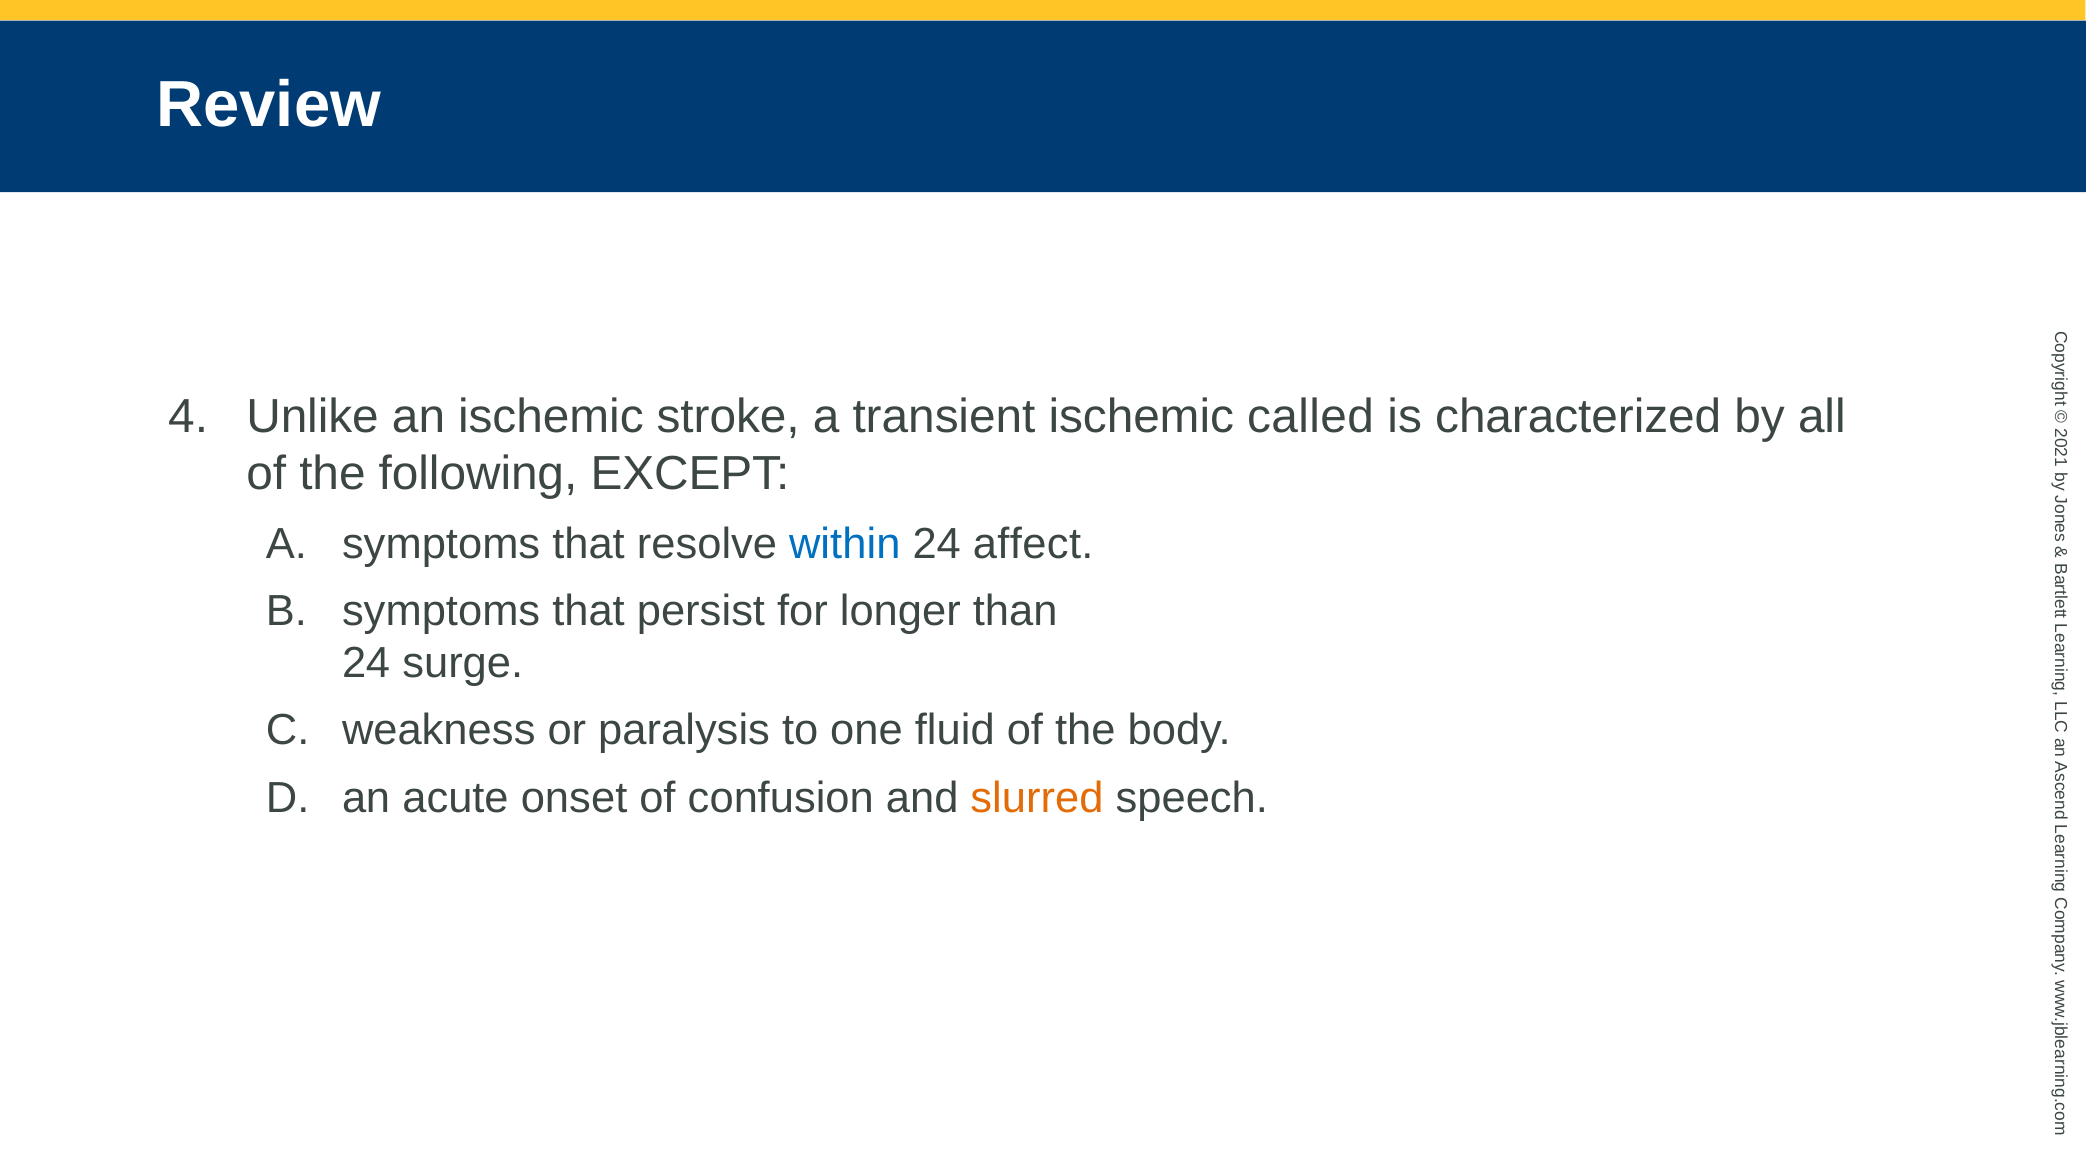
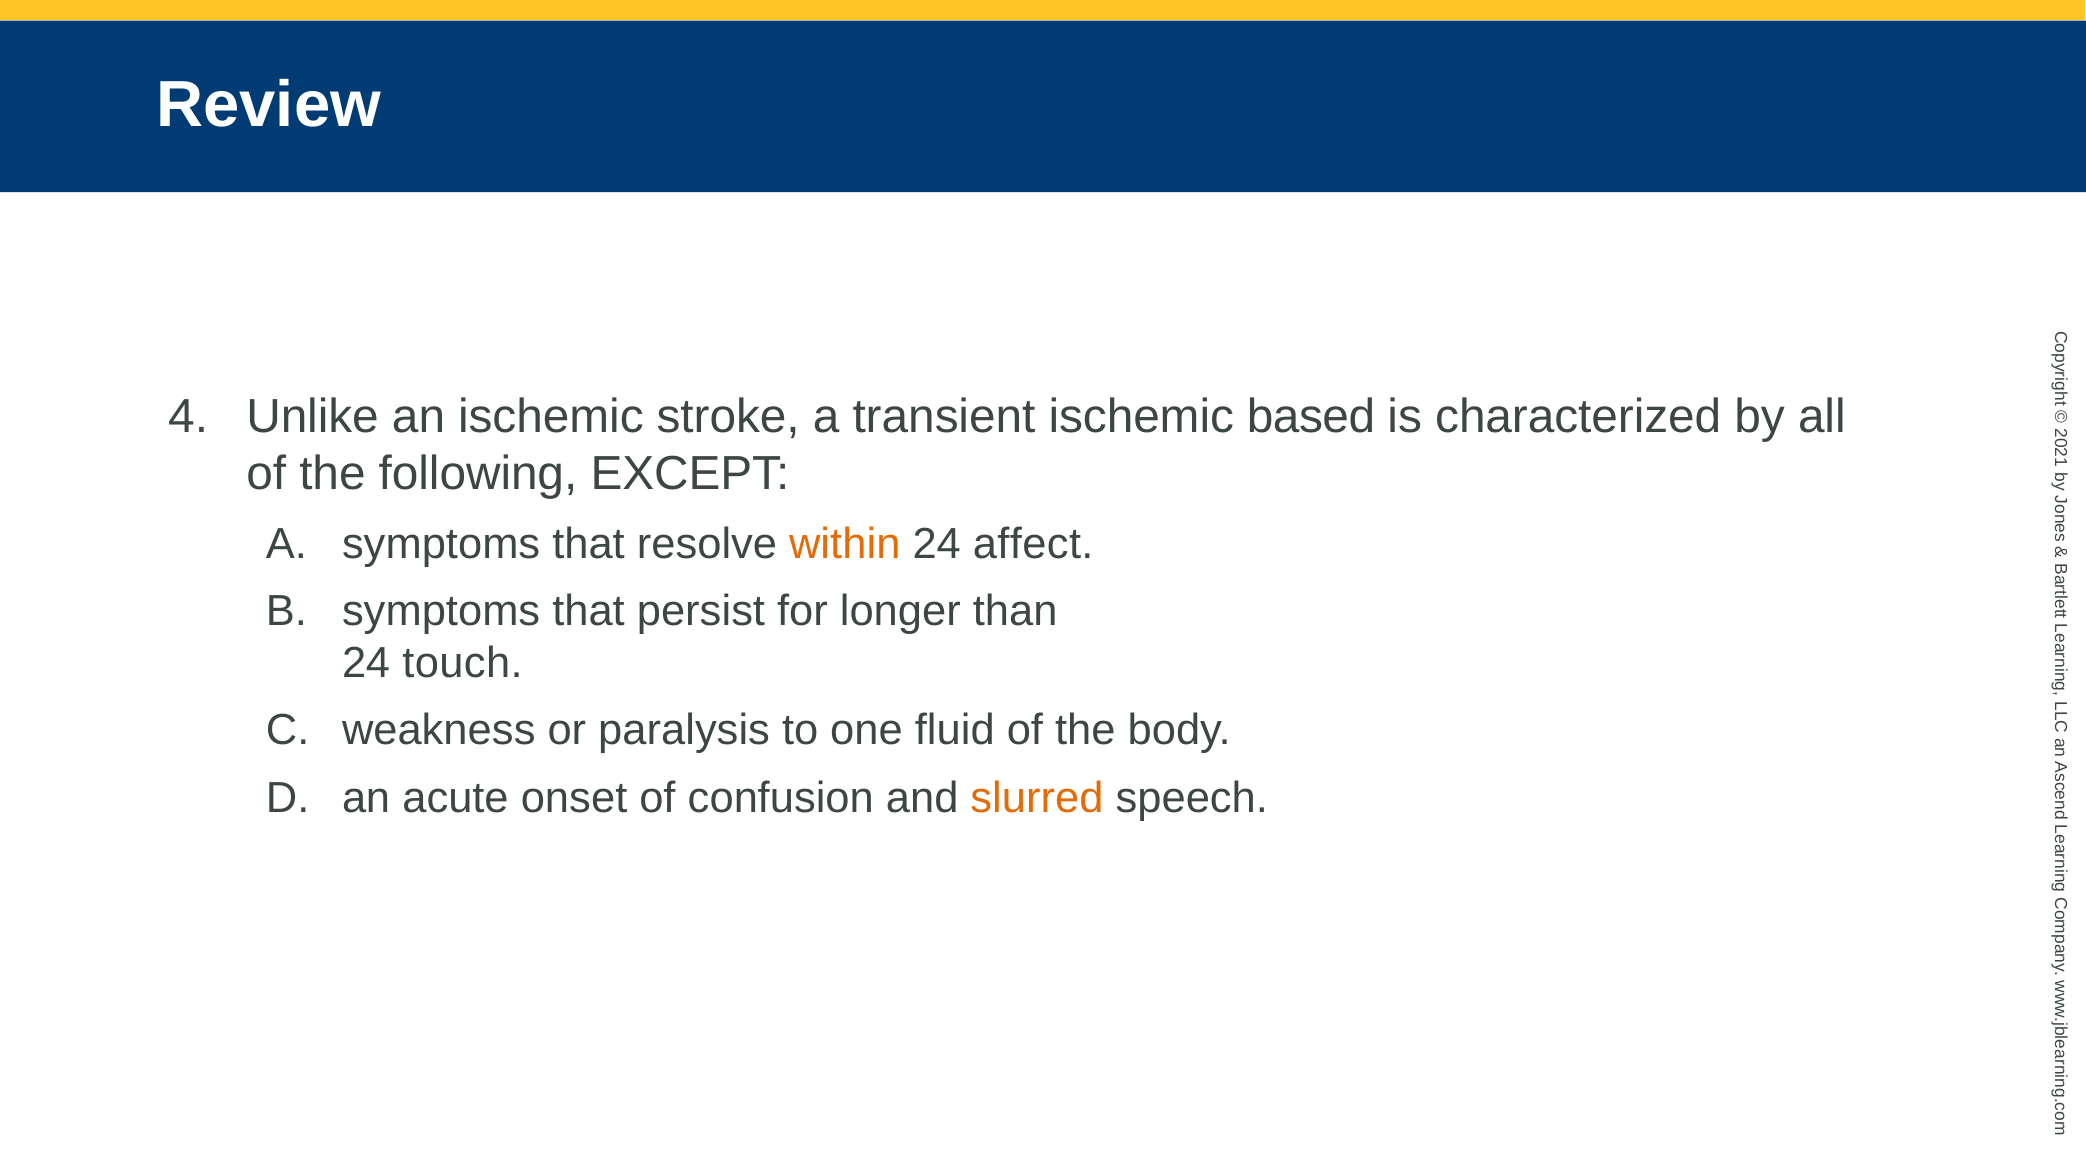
called: called -> based
within colour: blue -> orange
surge: surge -> touch
